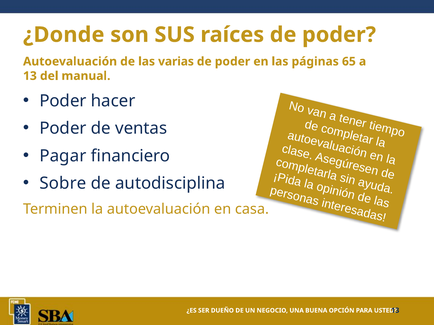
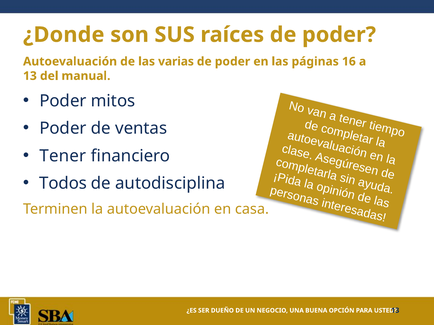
65: 65 -> 16
hacer: hacer -> mitos
Pagar: Pagar -> Tener
Sobre: Sobre -> Todos
